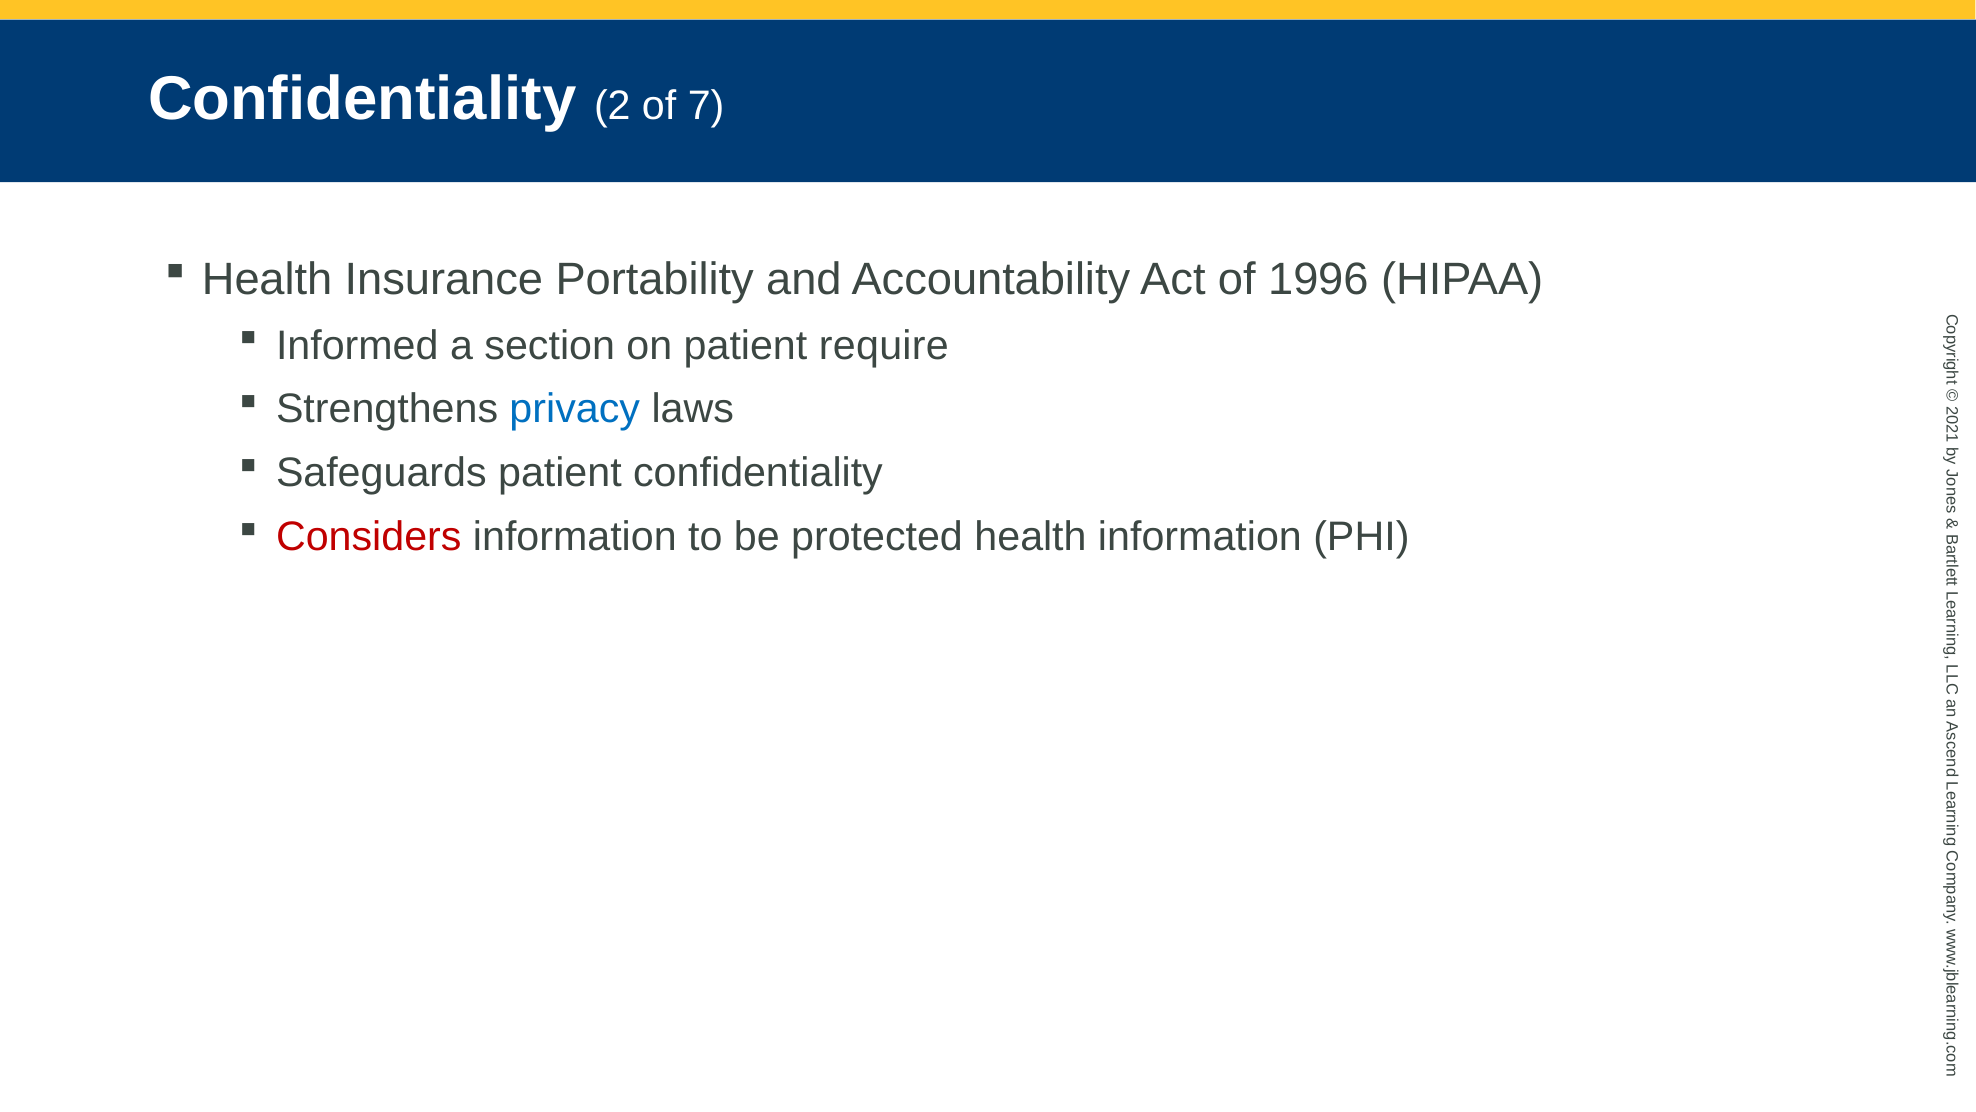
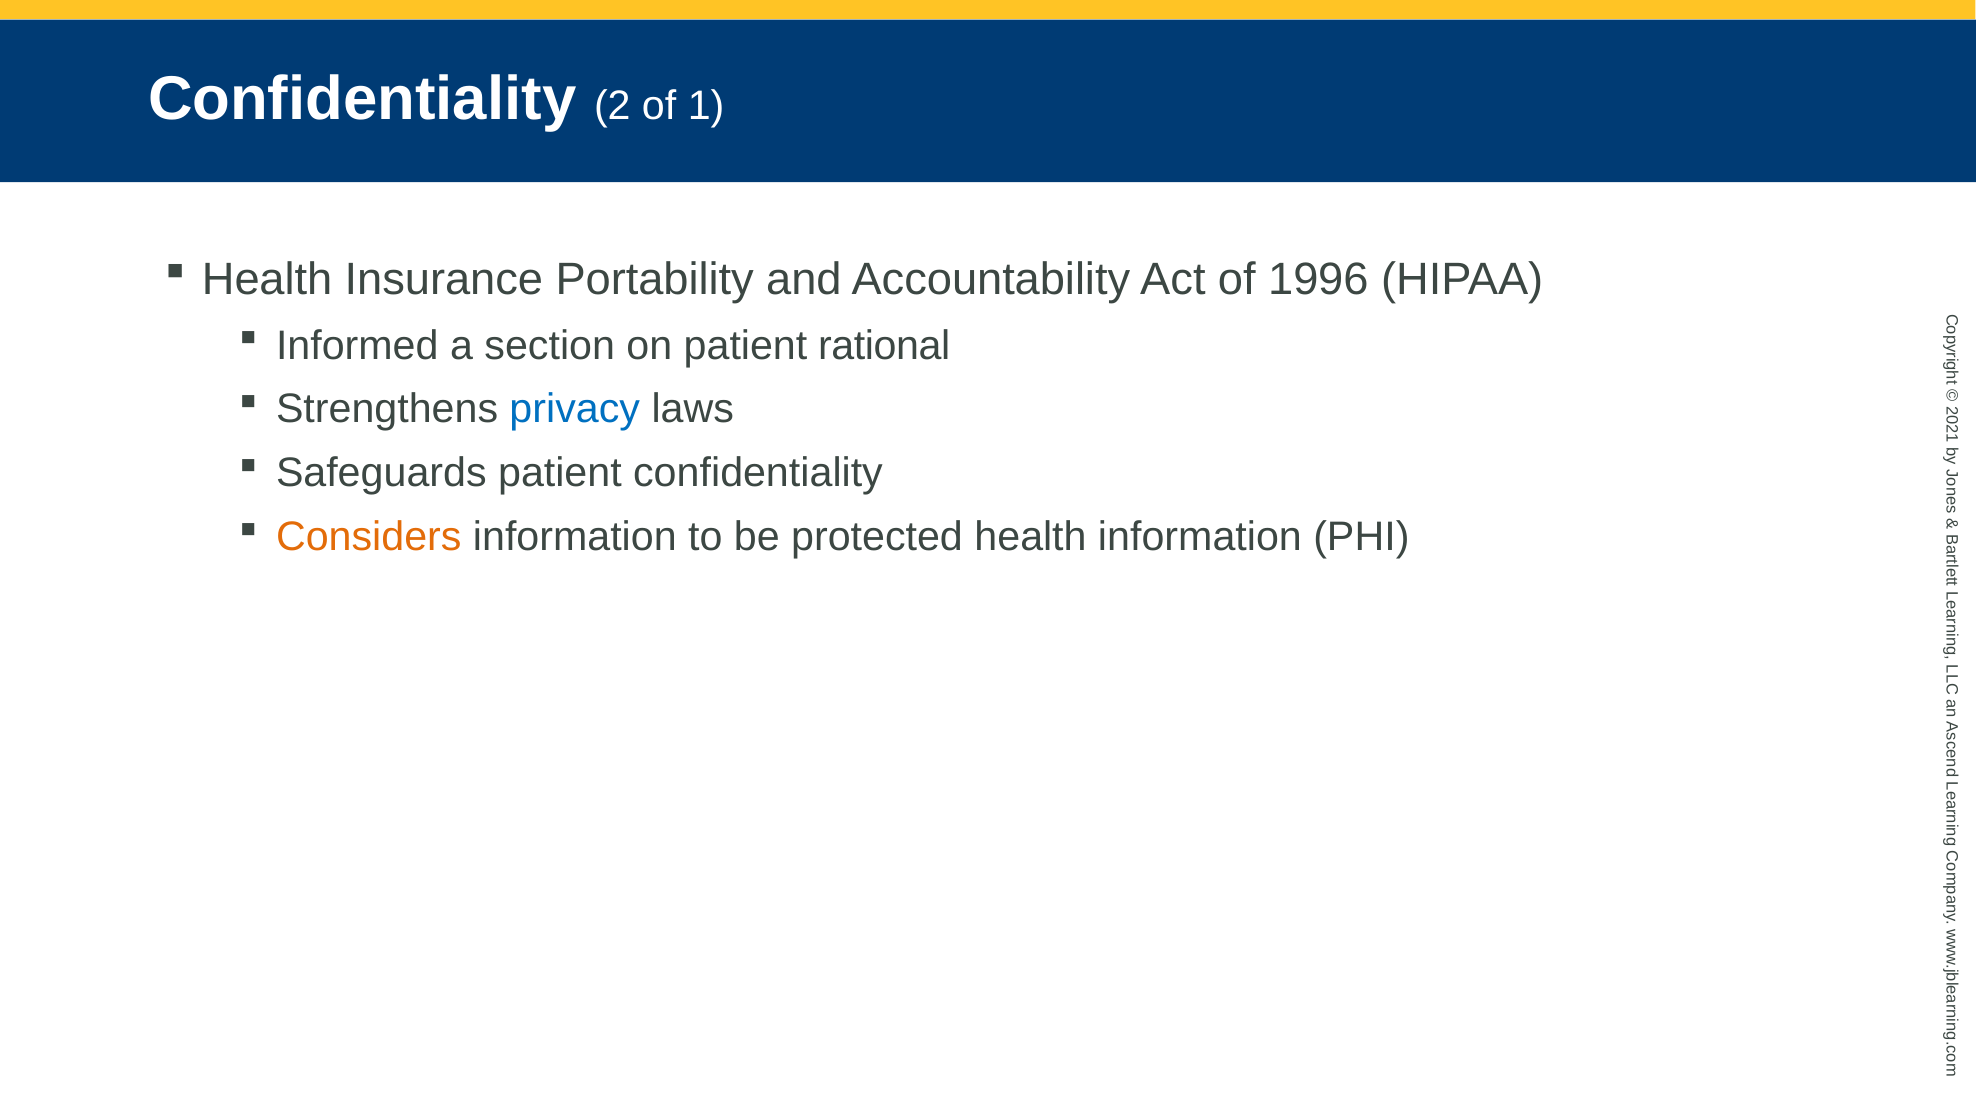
of 7: 7 -> 1
require: require -> rational
Considers colour: red -> orange
